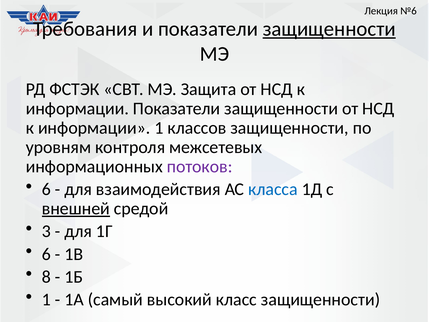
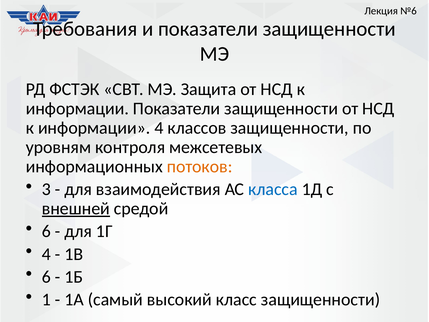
защищенности at (329, 29) underline: present -> none
информации 1: 1 -> 4
потоков colour: purple -> orange
6 at (46, 189): 6 -> 3
3 at (46, 231): 3 -> 6
6 at (46, 254): 6 -> 4
8 at (46, 277): 8 -> 6
